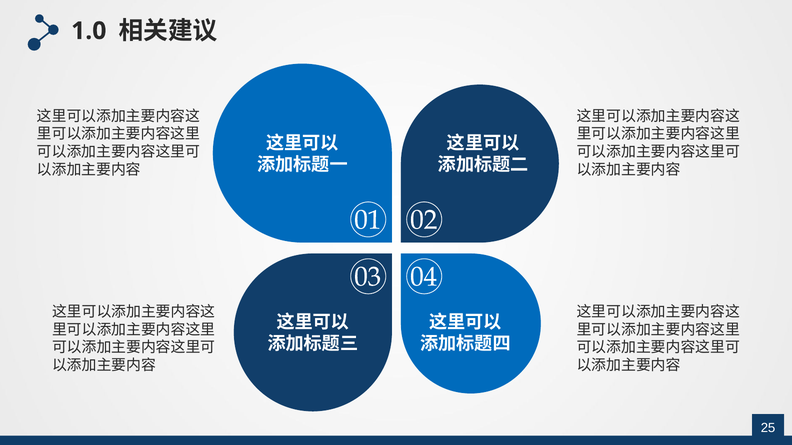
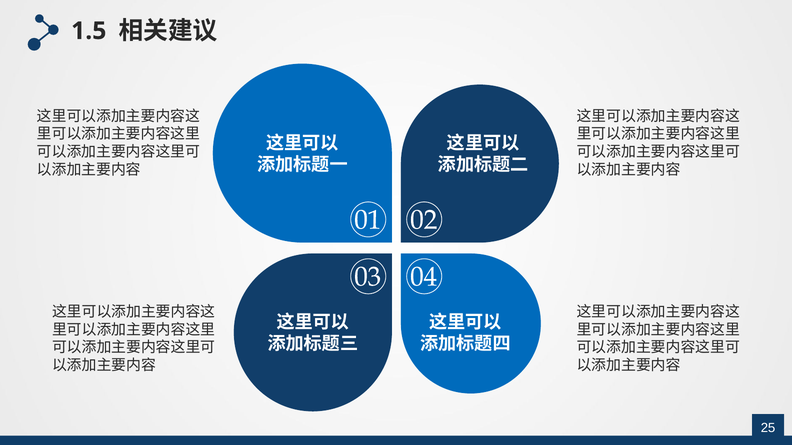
1.0: 1.0 -> 1.5
